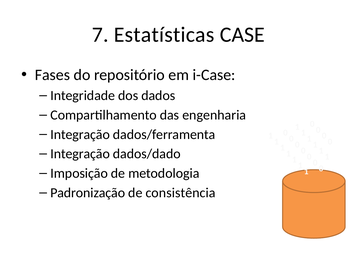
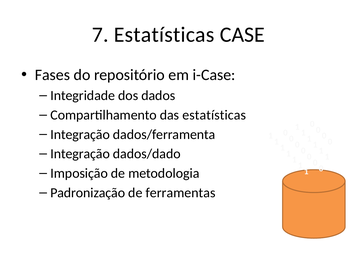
das engenharia: engenharia -> estatísticas
consistência: consistência -> ferramentas
